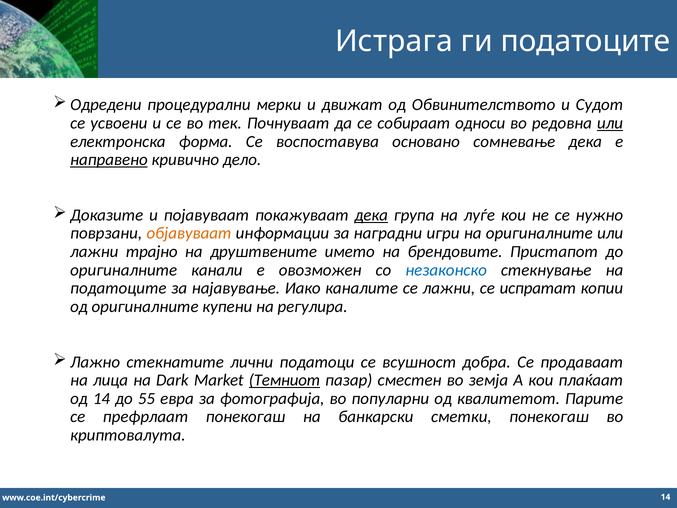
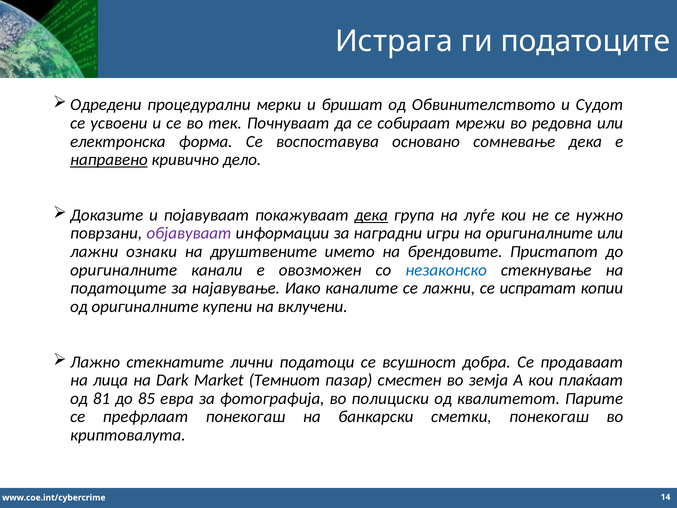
движат: движат -> бришат
односи: односи -> мрежи
или at (610, 123) underline: present -> none
објавуваат colour: orange -> purple
трајно: трајно -> ознаки
регулира: регулира -> вклучени
Темниот underline: present -> none
од 14: 14 -> 81
55: 55 -> 85
популарни: популарни -> полициски
